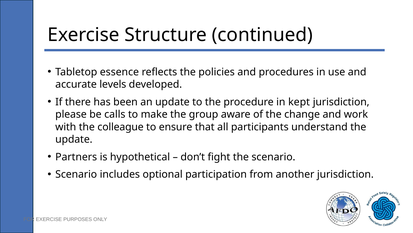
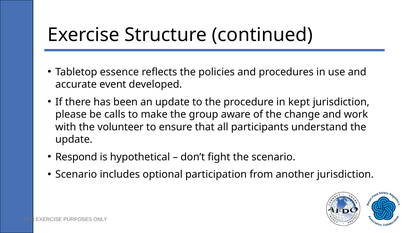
levels: levels -> event
colleague: colleague -> volunteer
Partners: Partners -> Respond
